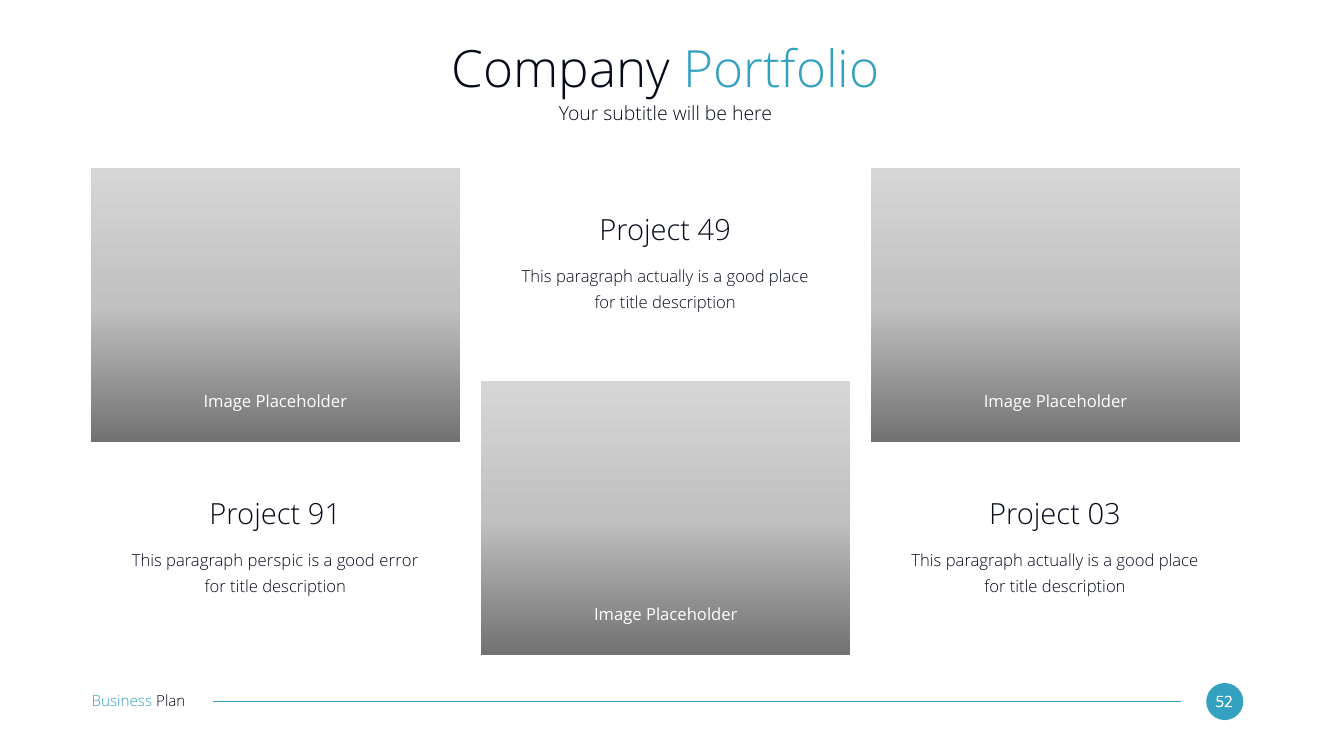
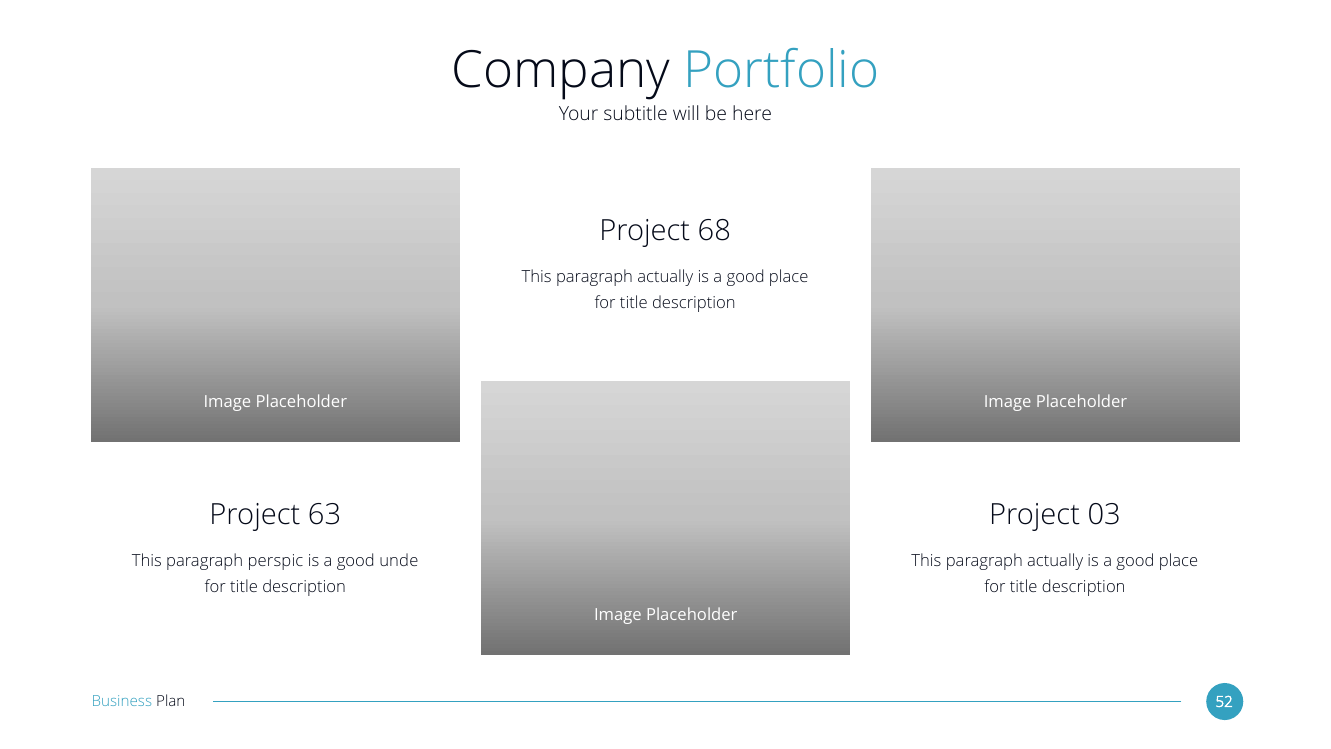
49: 49 -> 68
91: 91 -> 63
error: error -> unde
